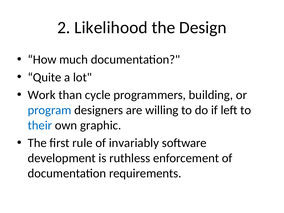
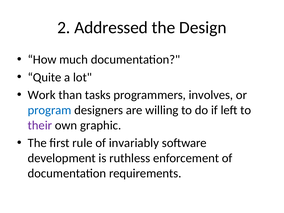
Likelihood: Likelihood -> Addressed
cycle: cycle -> tasks
building: building -> involves
their colour: blue -> purple
